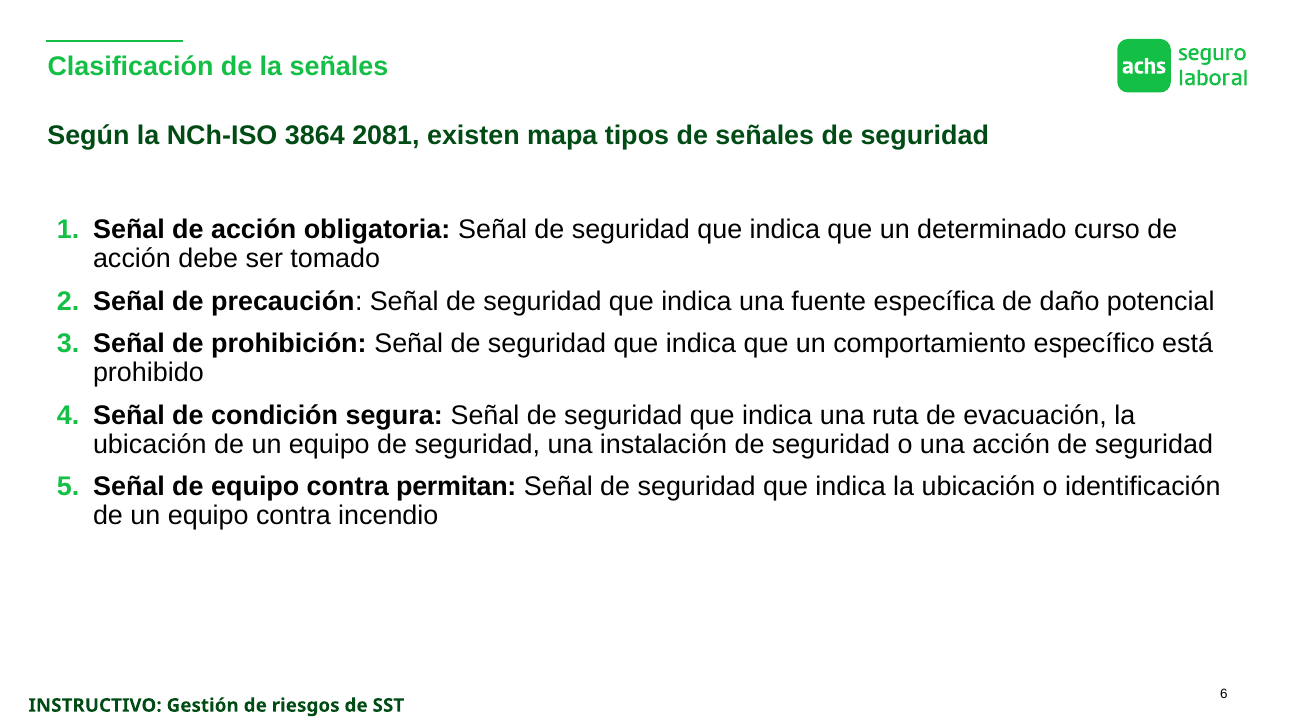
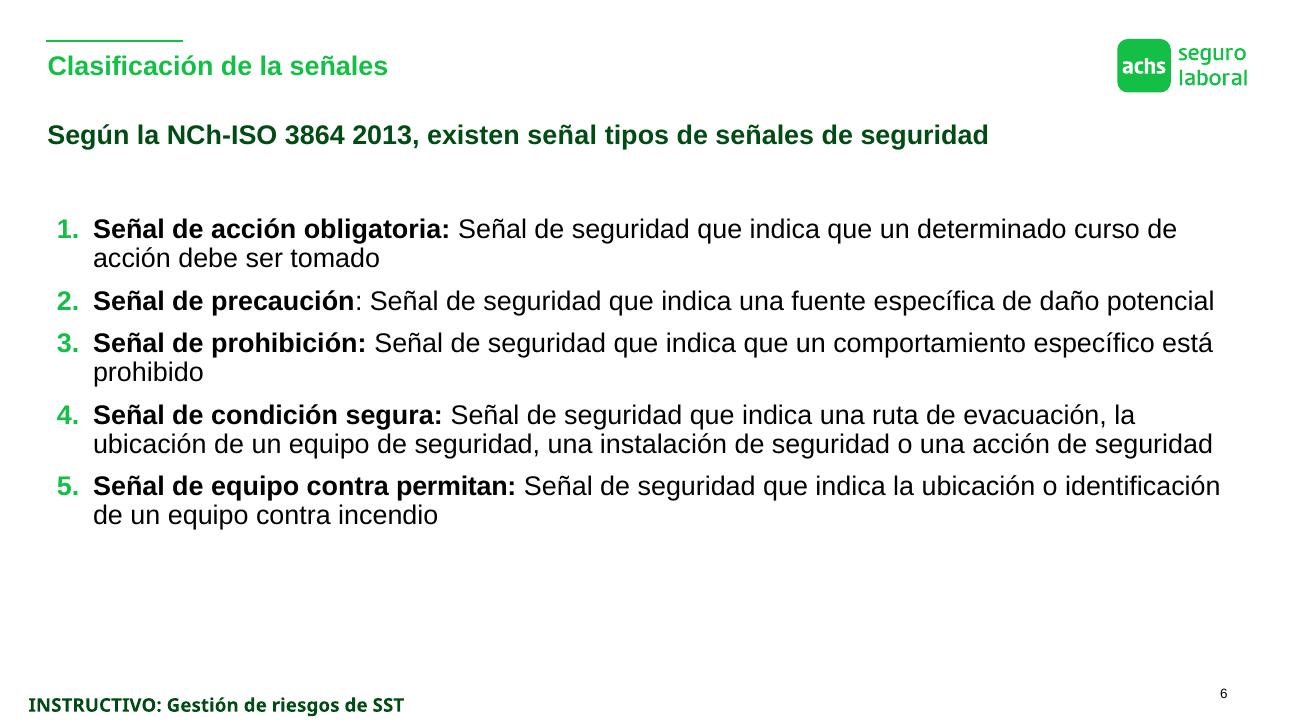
2081: 2081 -> 2013
existen mapa: mapa -> señal
